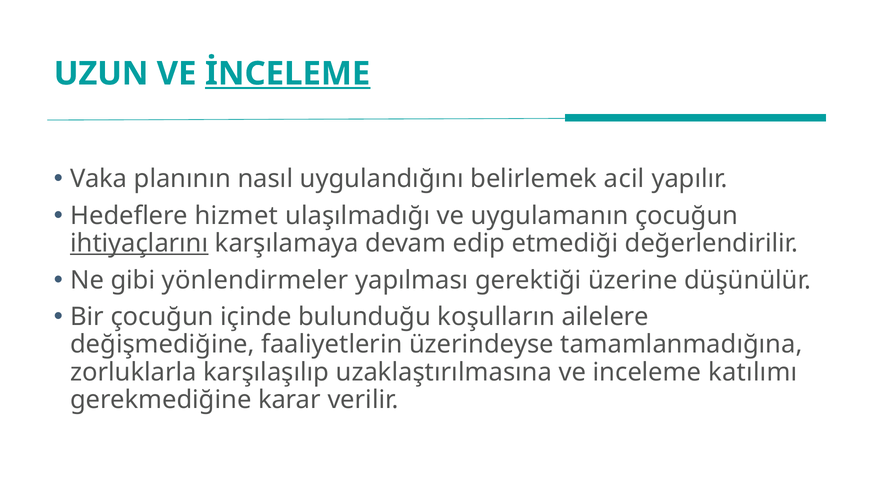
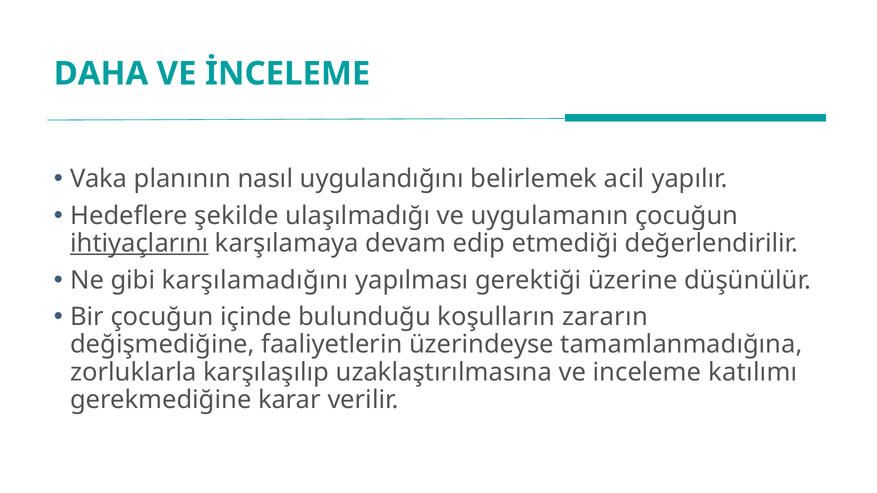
UZUN: UZUN -> DAHA
İNCELEME underline: present -> none
hizmet: hizmet -> şekilde
yönlendirmeler: yönlendirmeler -> karşılamadığını
ailelere: ailelere -> zararın
